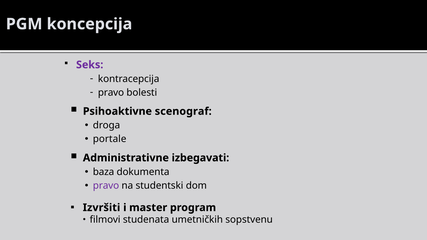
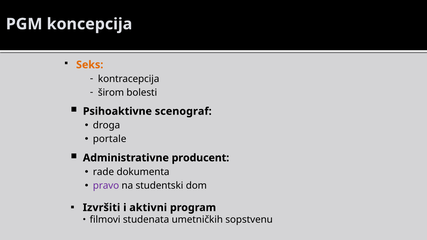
Seks colour: purple -> orange
pravo at (111, 93): pravo -> širom
izbegavati: izbegavati -> producent
baza: baza -> rade
master: master -> aktivni
